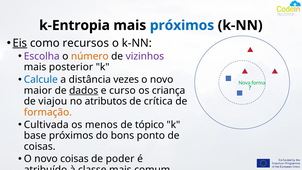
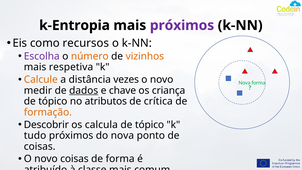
próximos at (182, 25) colour: blue -> purple
Eis underline: present -> none
vizinhos at (145, 56) colour: purple -> orange
posterior: posterior -> respetiva
Calcule colour: blue -> orange
maior: maior -> medir
curso: curso -> chave
viajou at (53, 101): viajou -> tópico
Cultivada: Cultivada -> Descobrir
menos: menos -> calcula
base: base -> tudo
do bons: bons -> nova
de poder: poder -> forma
